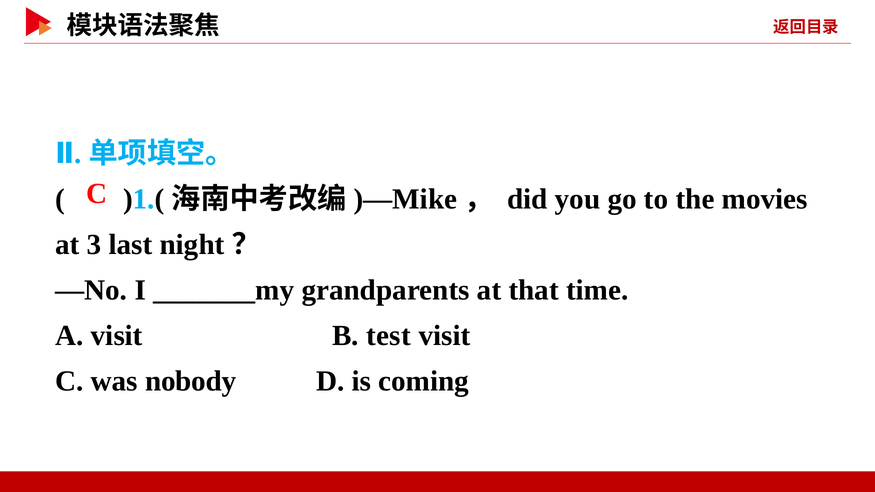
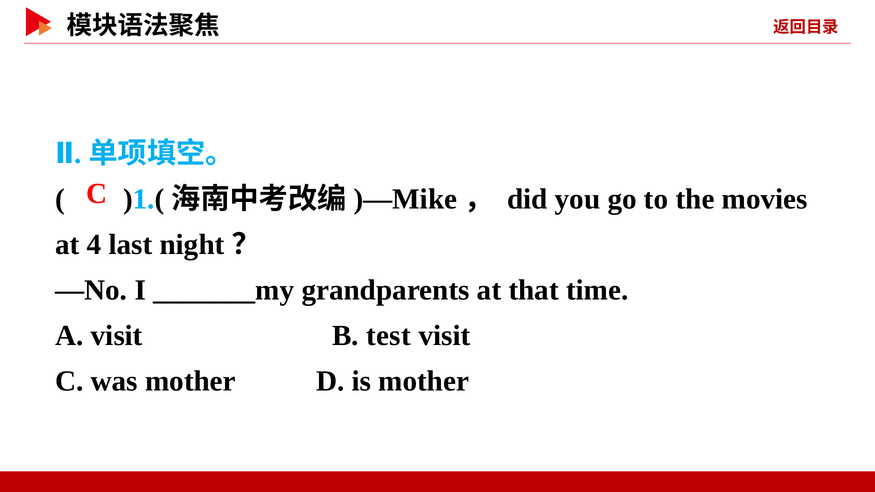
3: 3 -> 4
was nobody: nobody -> mother
is coming: coming -> mother
